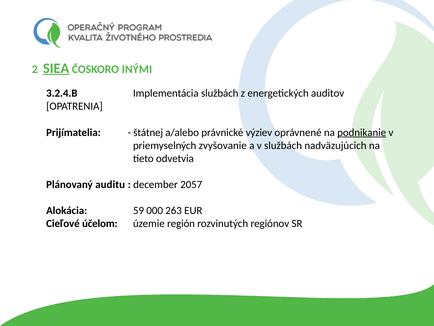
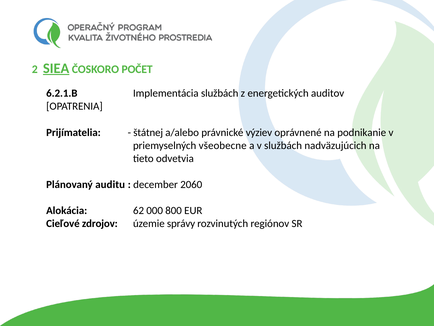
INÝMI: INÝMI -> POČET
3.2.4.B: 3.2.4.B -> 6.2.1.B
podnikanie underline: present -> none
zvyšovanie: zvyšovanie -> všeobecne
2057: 2057 -> 2060
59: 59 -> 62
263: 263 -> 800
účelom: účelom -> zdrojov
región: región -> správy
